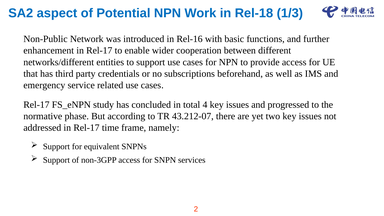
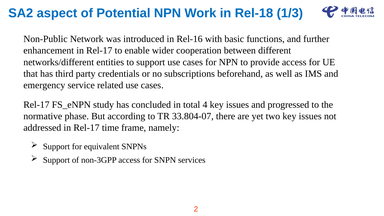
43.212-07: 43.212-07 -> 33.804-07
